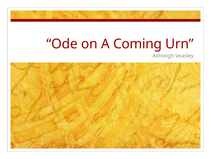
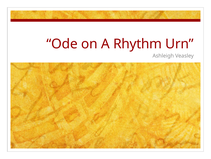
Coming: Coming -> Rhythm
